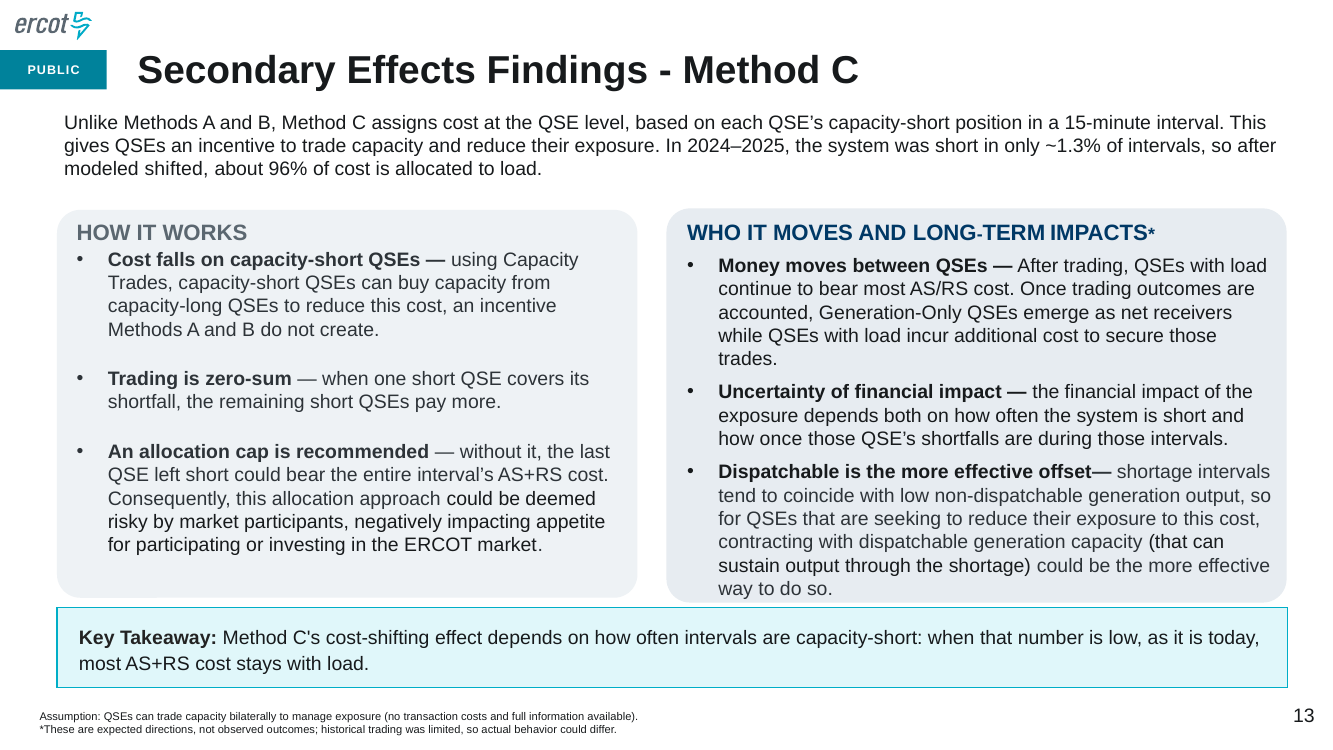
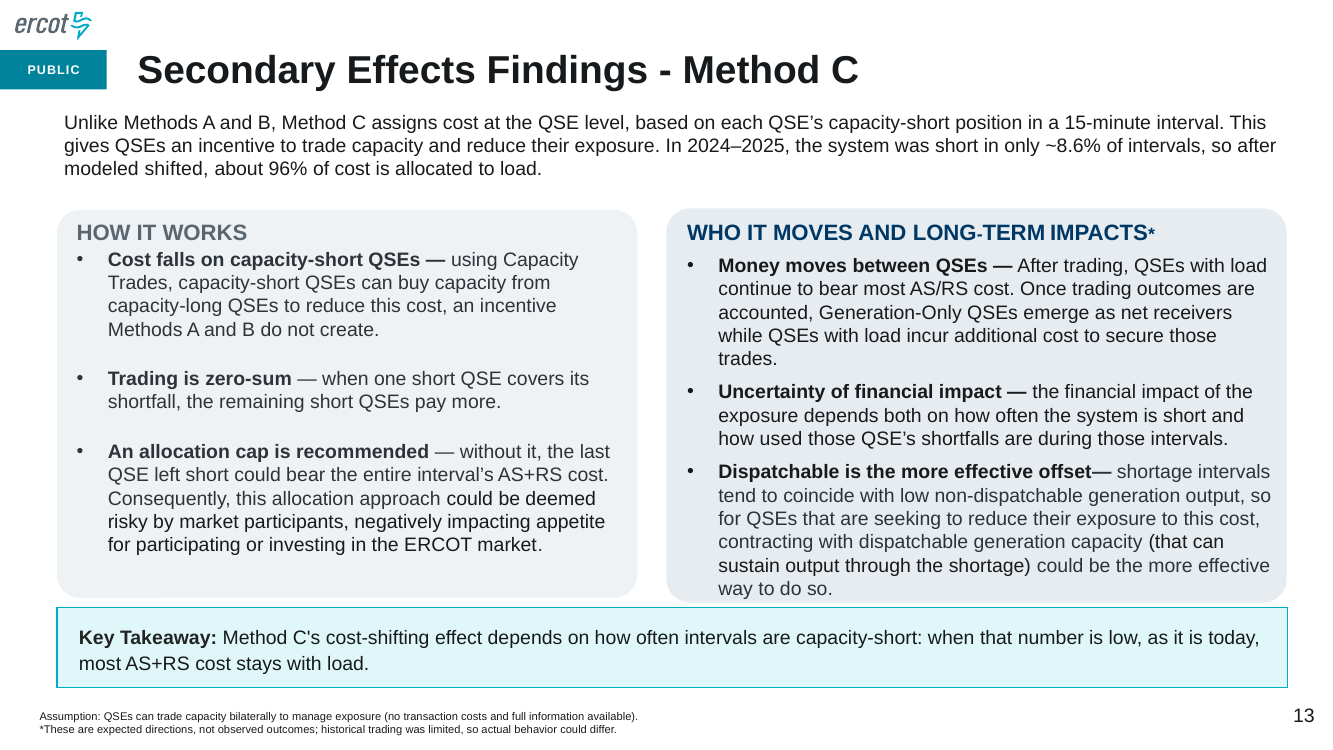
~1.3%: ~1.3% -> ~8.6%
how once: once -> used
